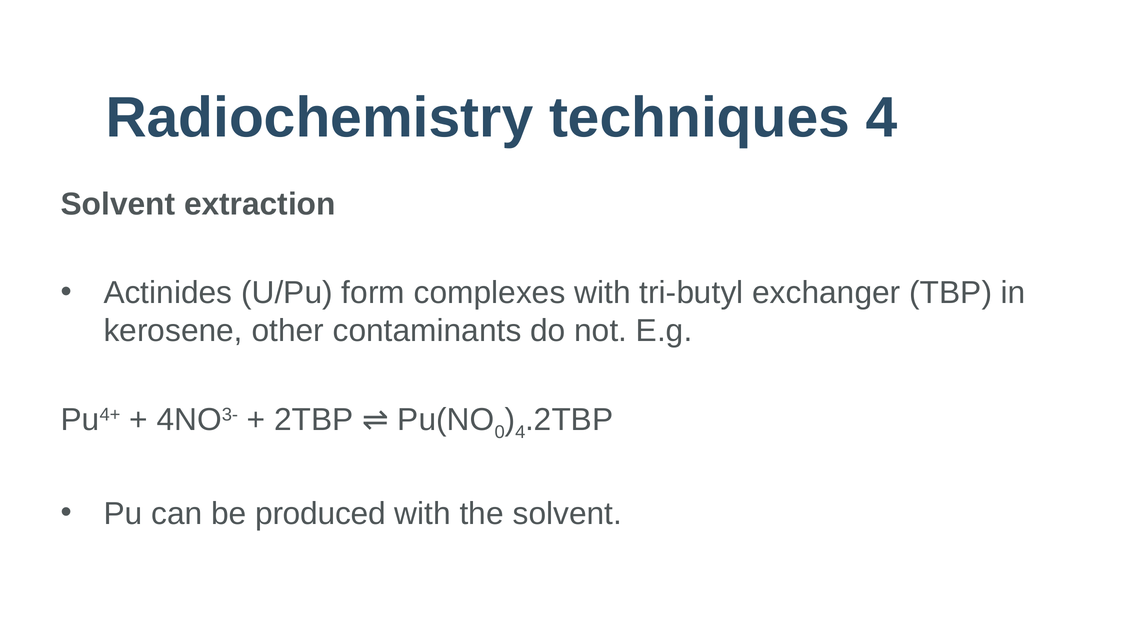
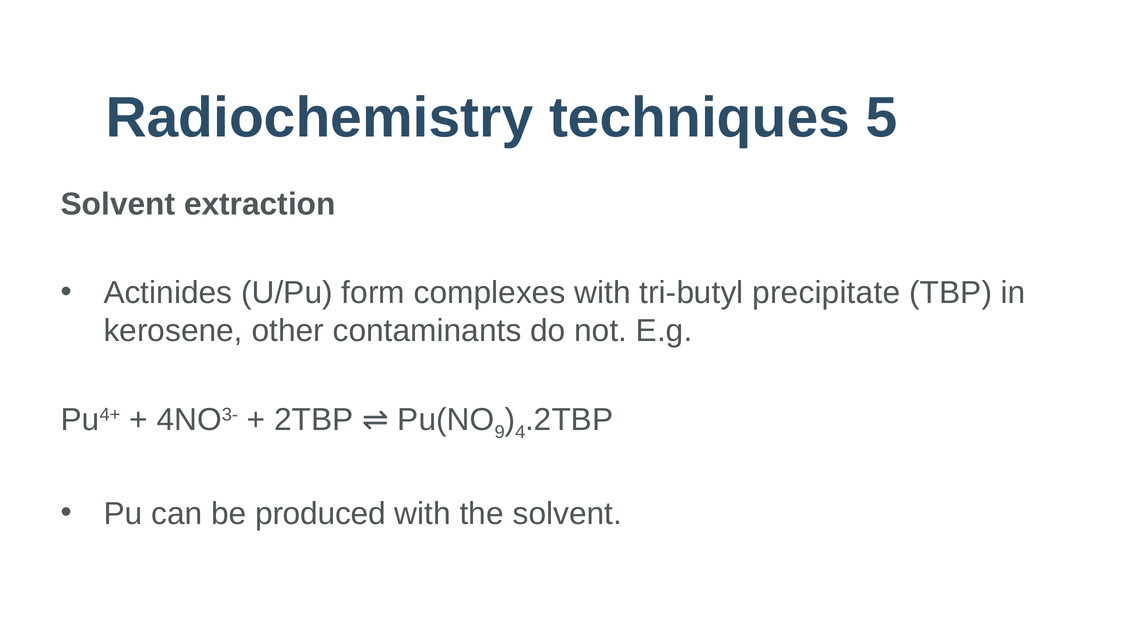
techniques 4: 4 -> 5
exchanger: exchanger -> precipitate
0: 0 -> 9
